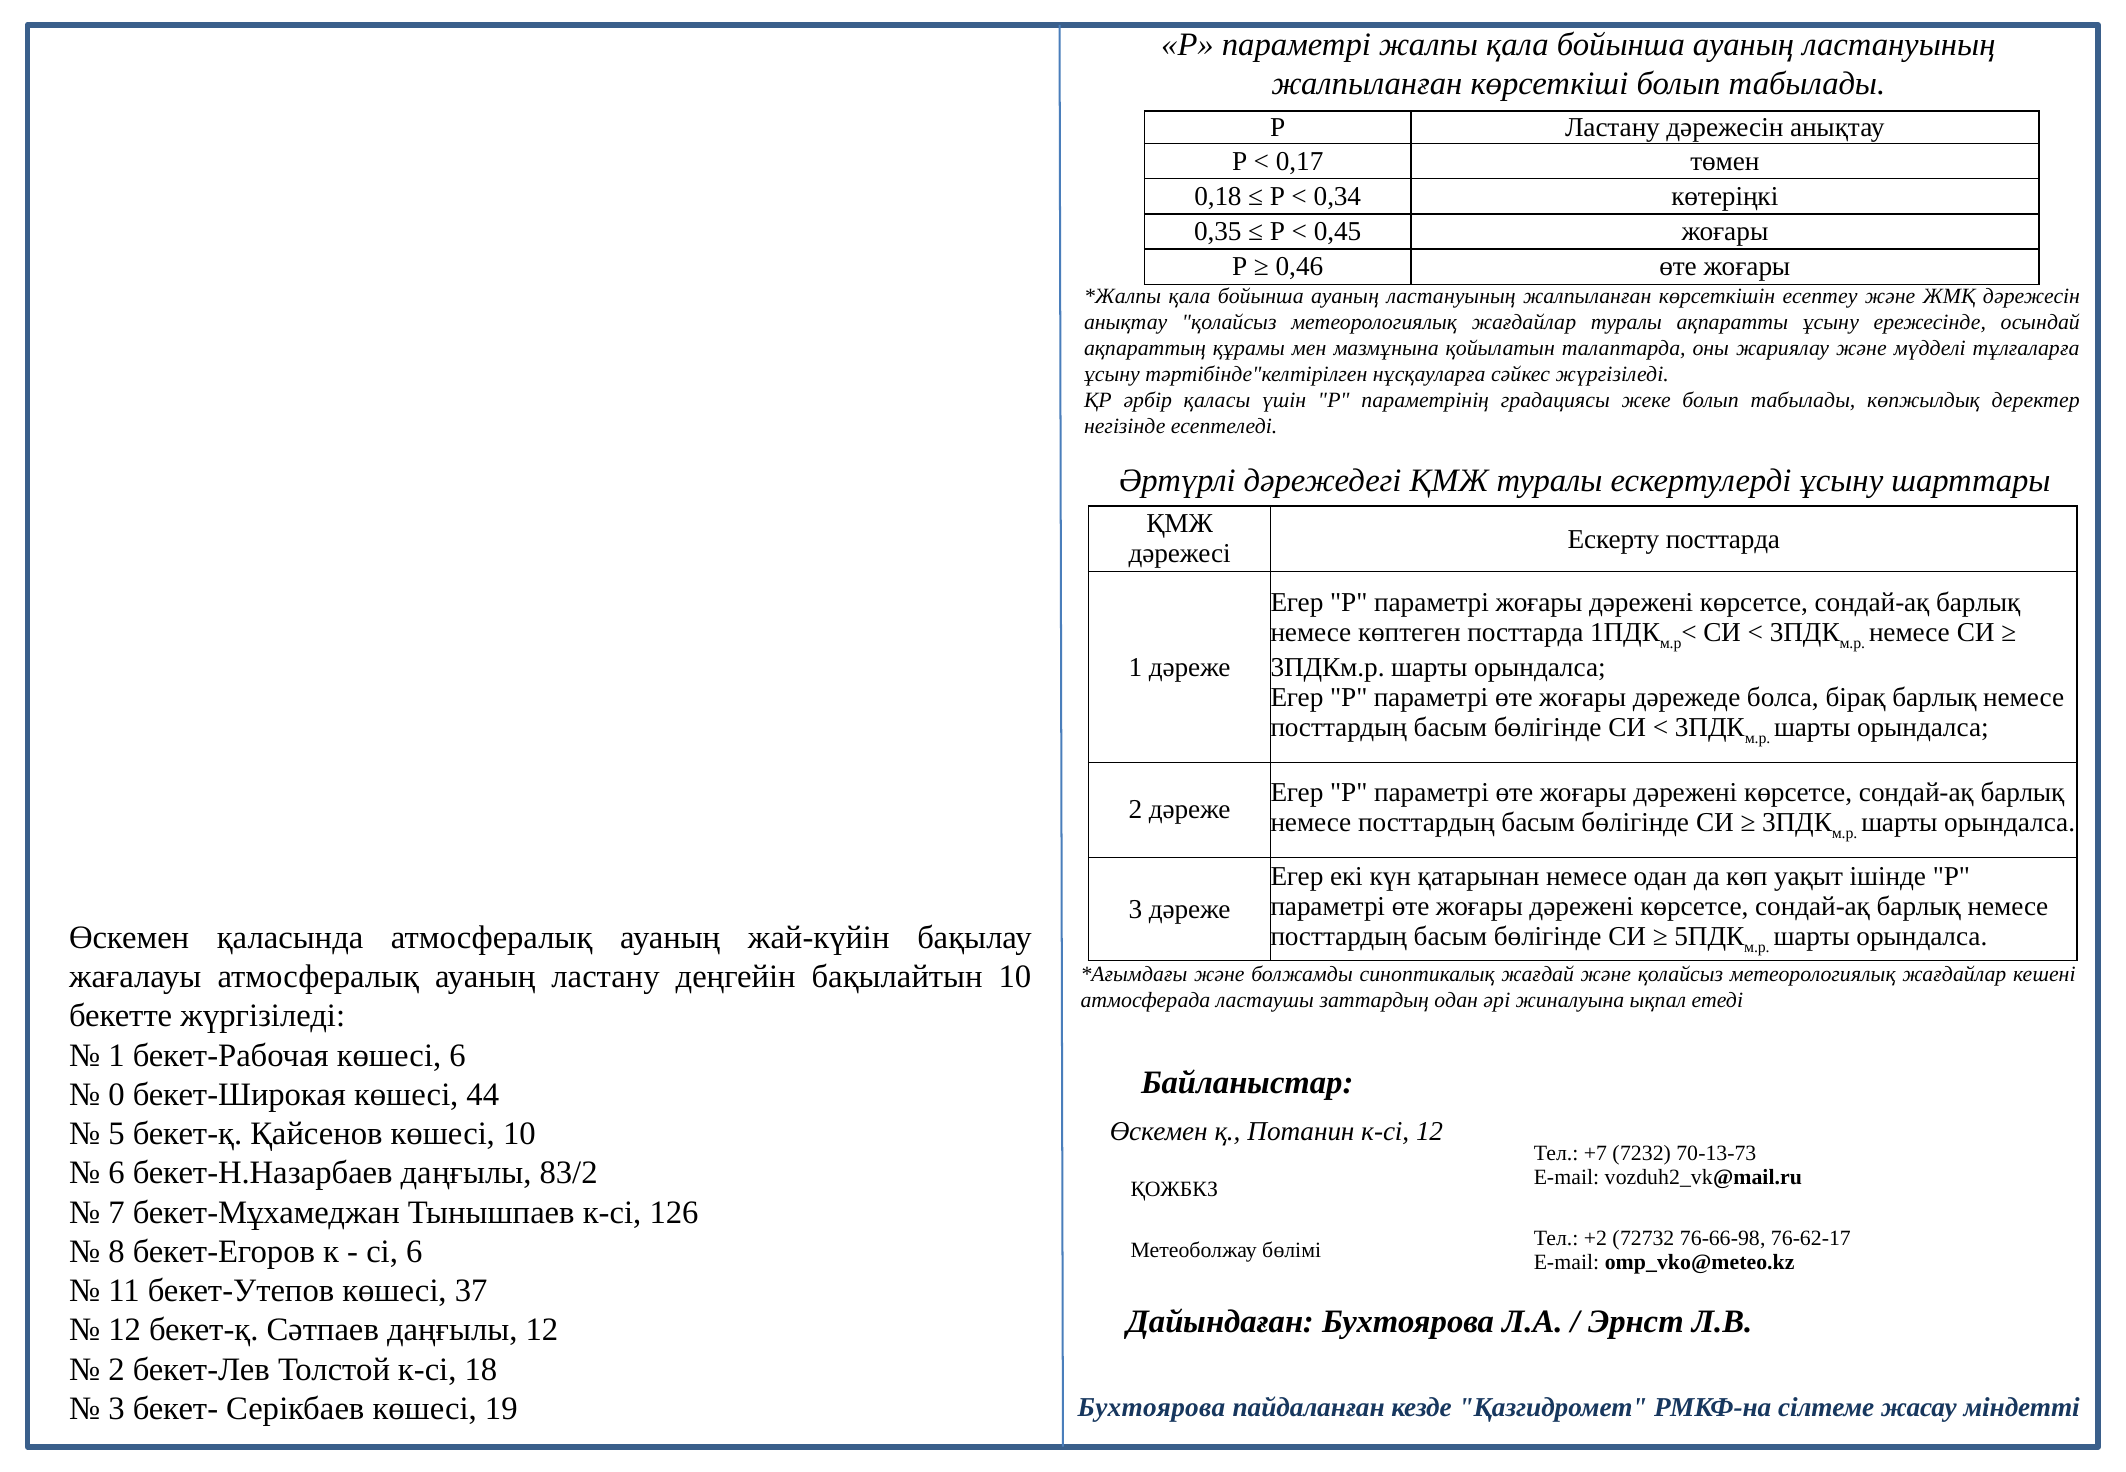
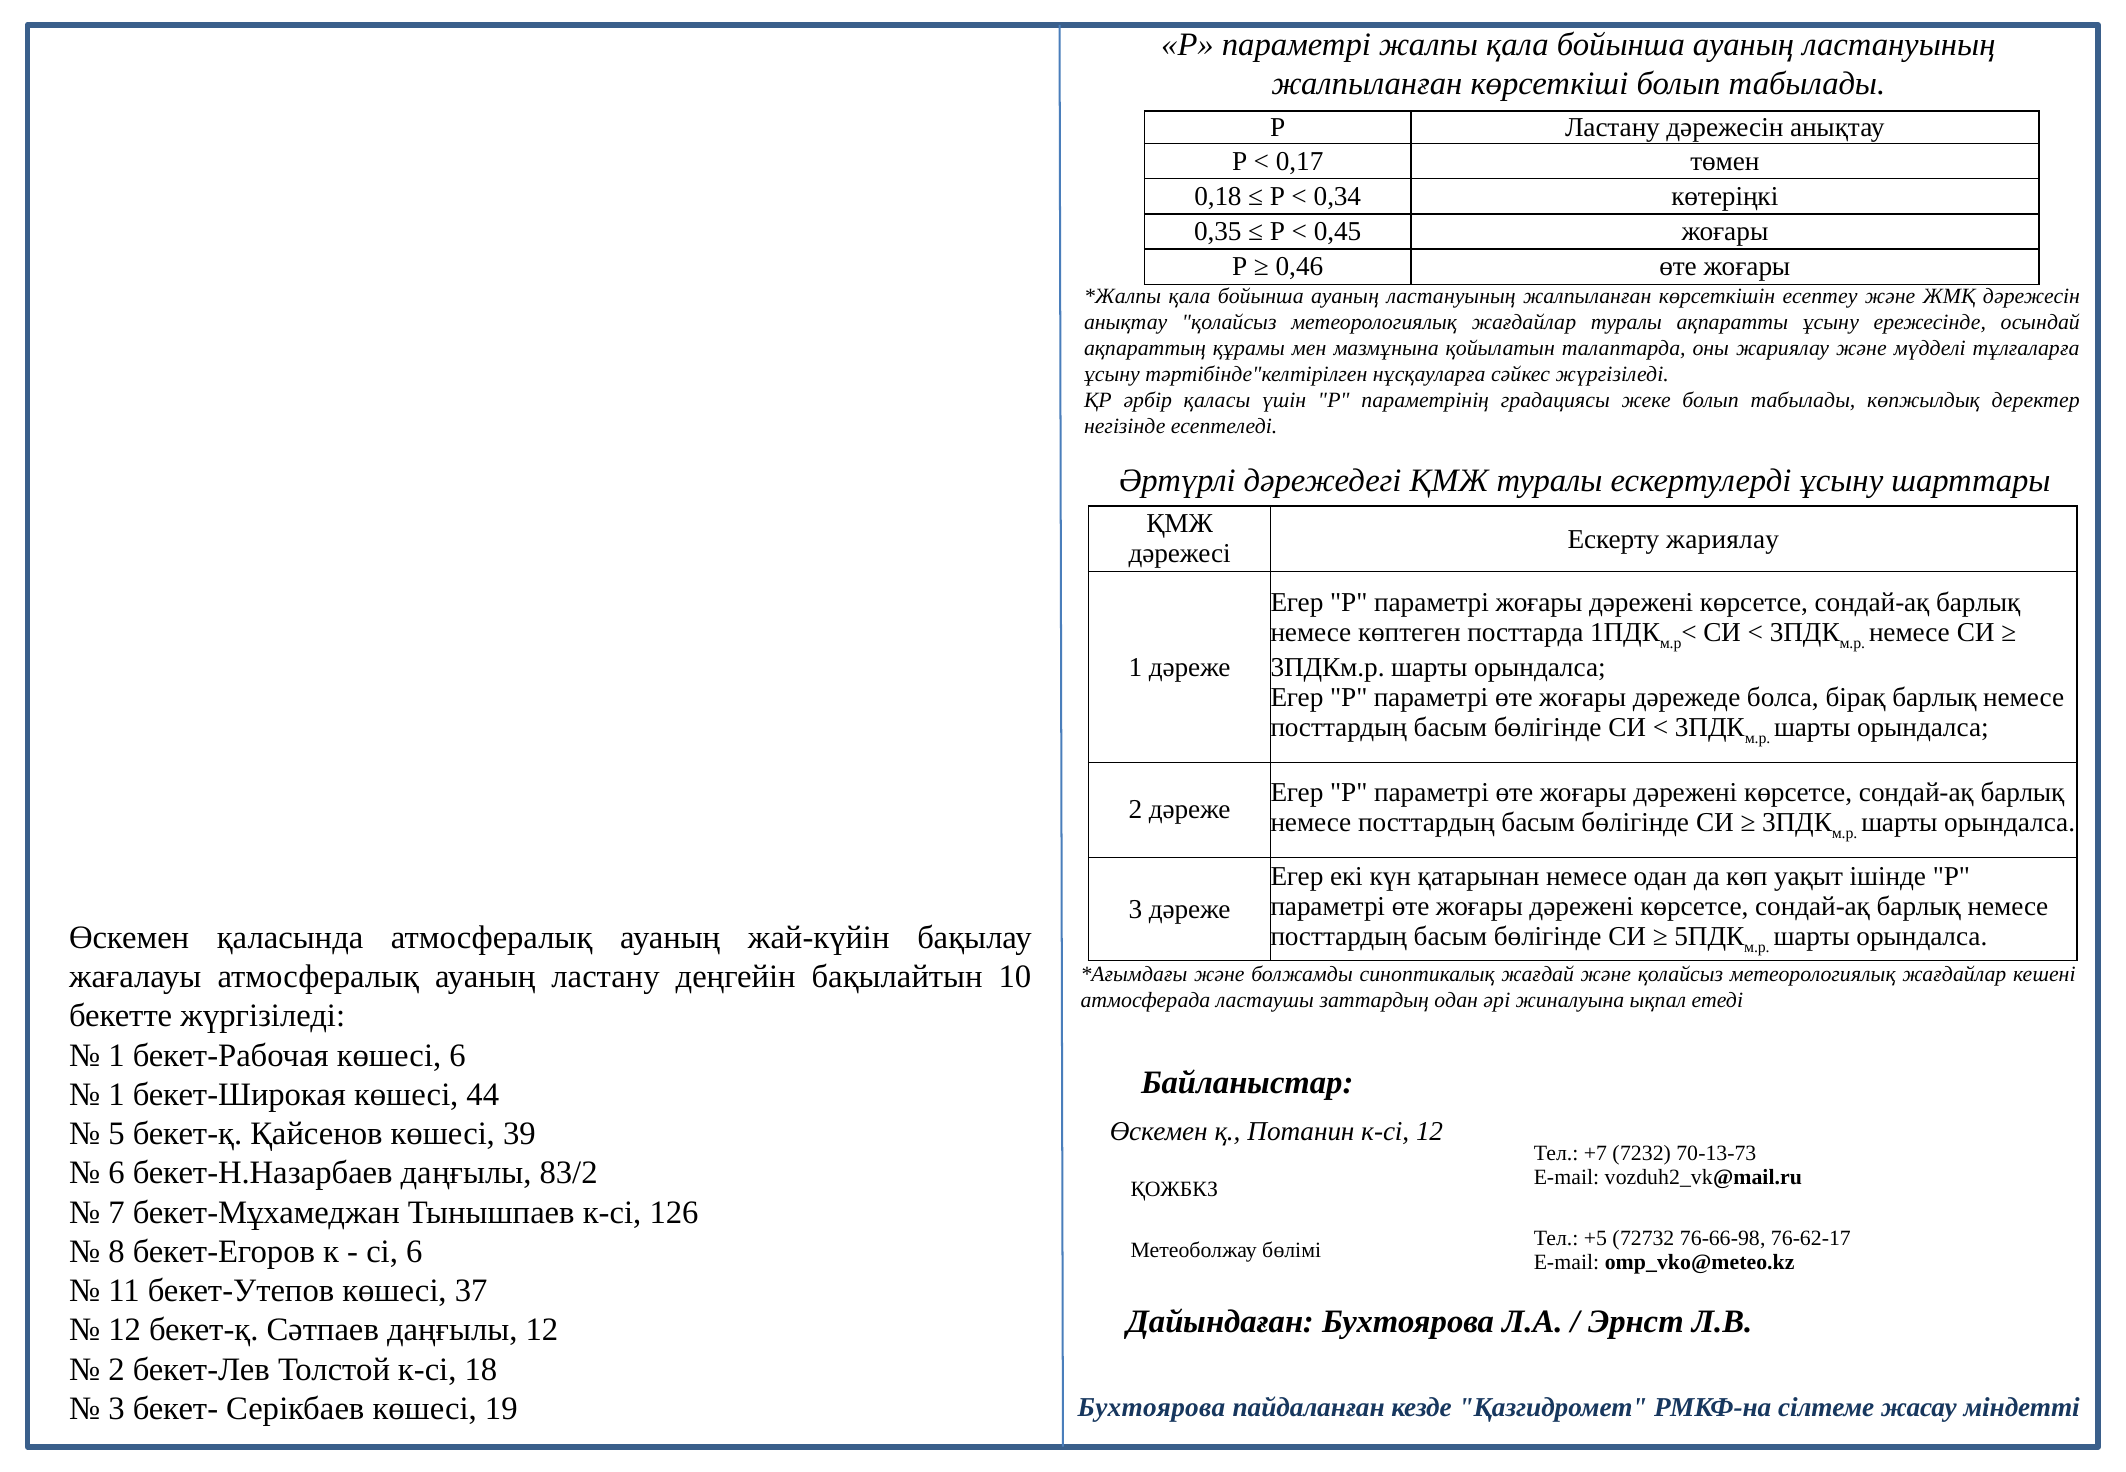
Ескерту посттарда: посттарда -> жариялау
0 at (116, 1094): 0 -> 1
көшесі 10: 10 -> 39
+2: +2 -> +5
